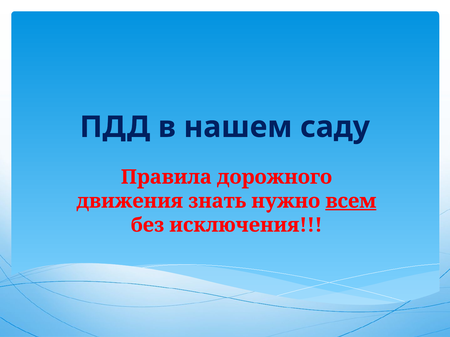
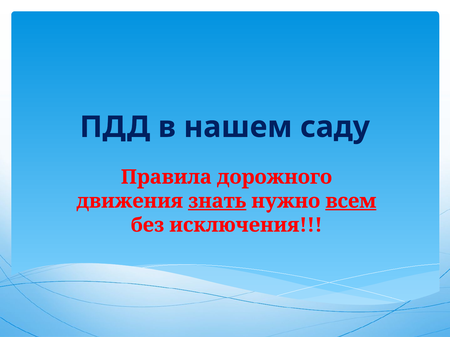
знать underline: none -> present
